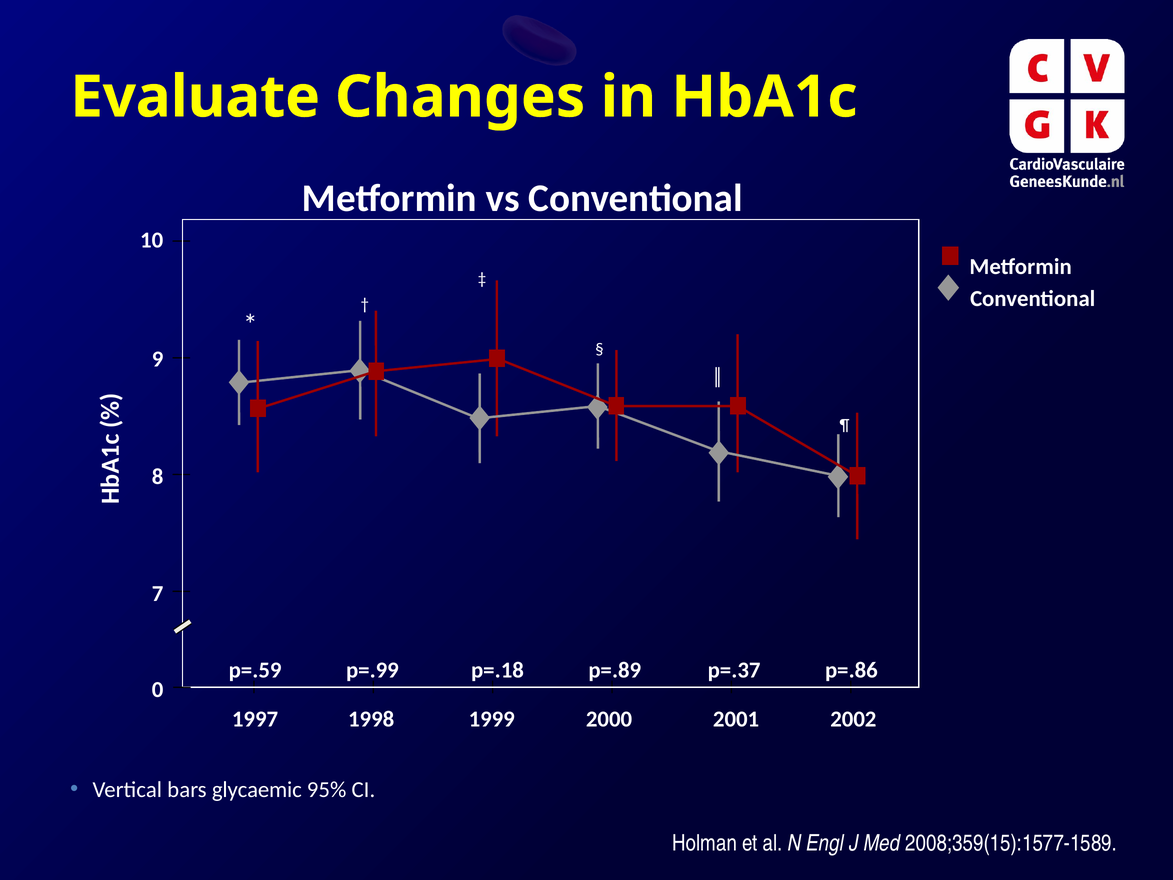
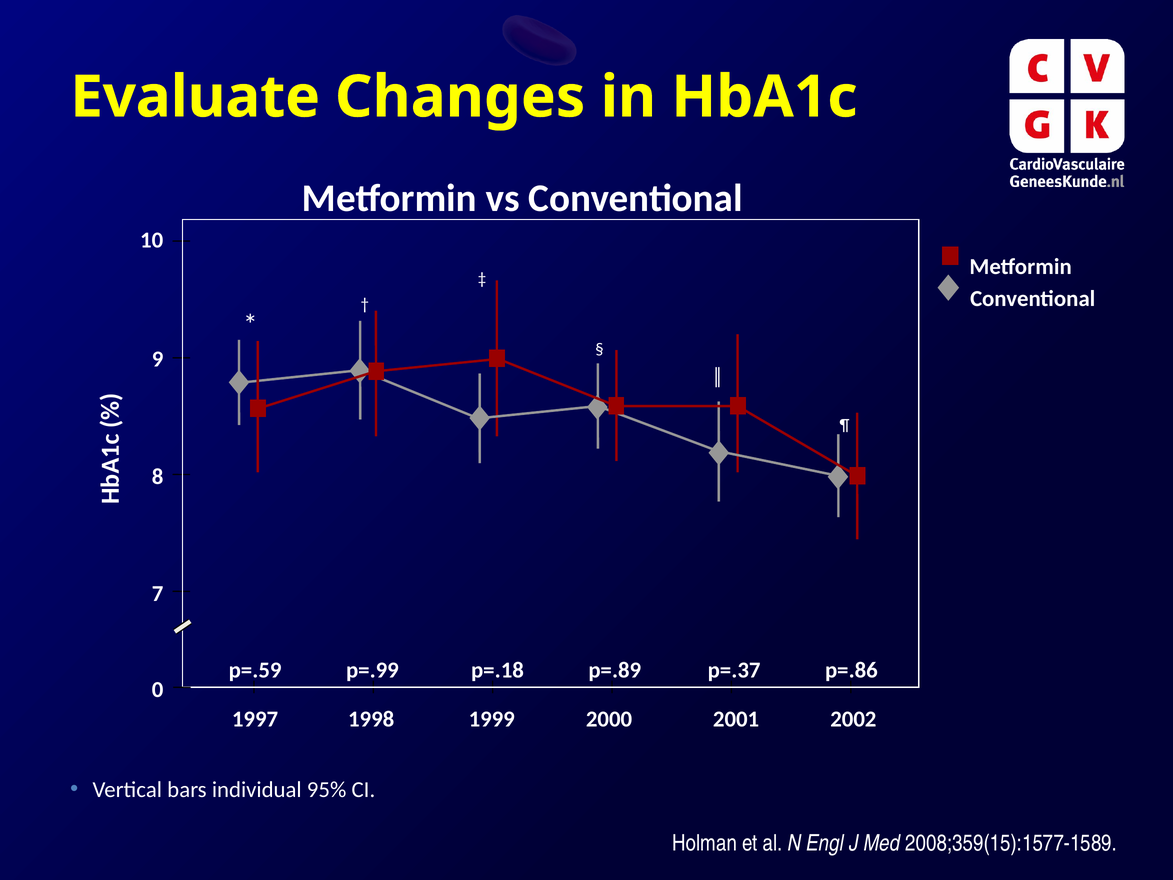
glycaemic: glycaemic -> individual
